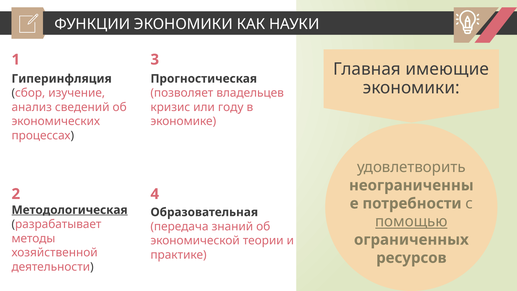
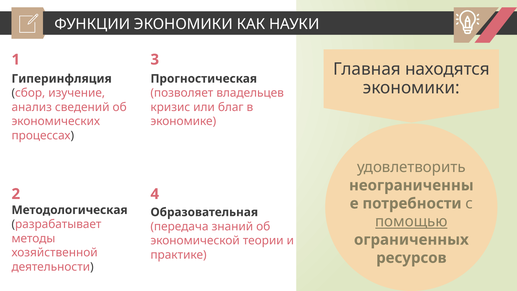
имеющие: имеющие -> находятся
году: году -> благ
Методологическая underline: present -> none
